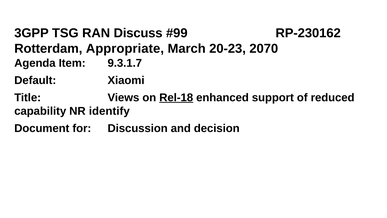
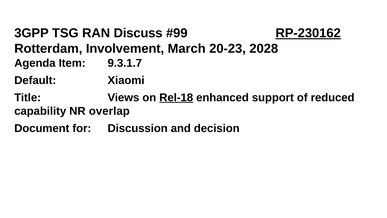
RP-230162 underline: none -> present
Appropriate: Appropriate -> Involvement
2070: 2070 -> 2028
identify: identify -> overlap
